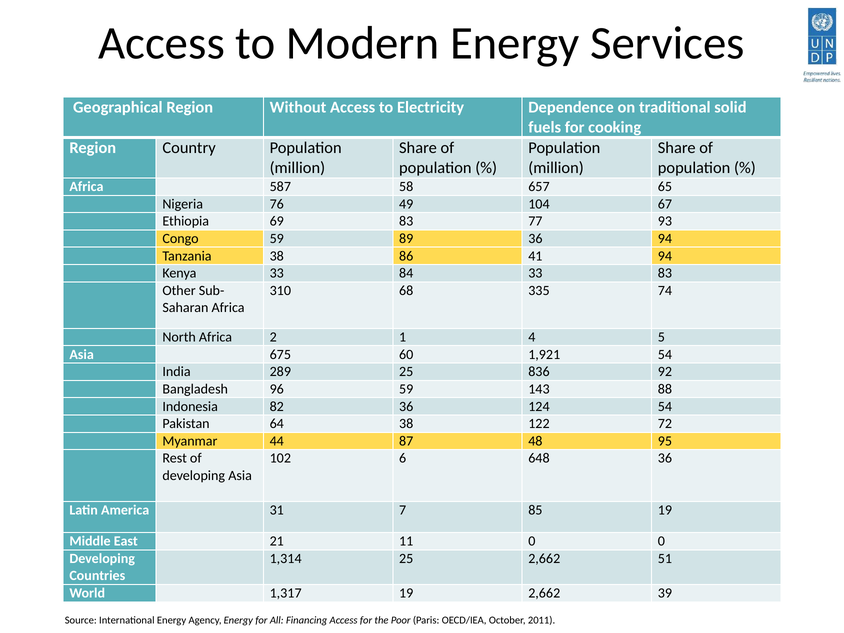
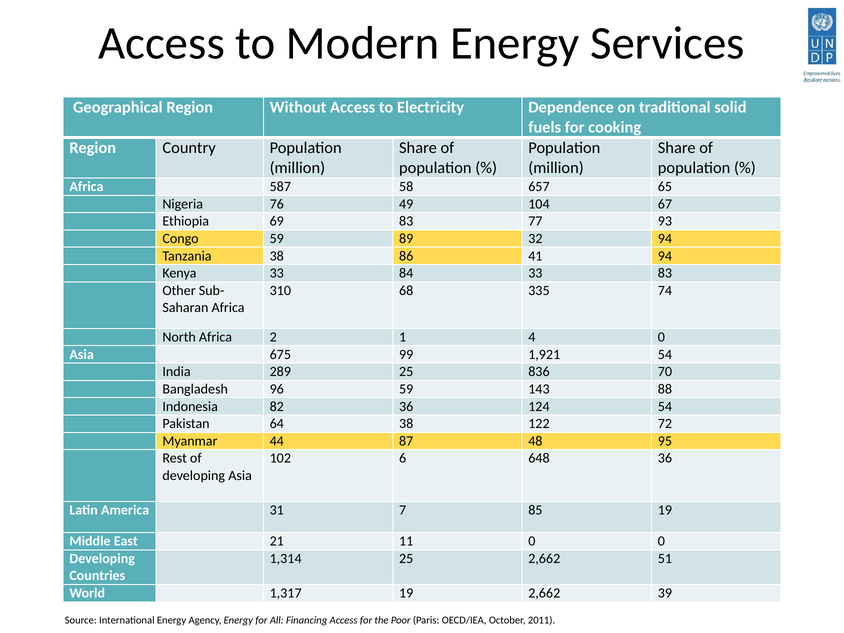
89 36: 36 -> 32
4 5: 5 -> 0
60: 60 -> 99
92: 92 -> 70
